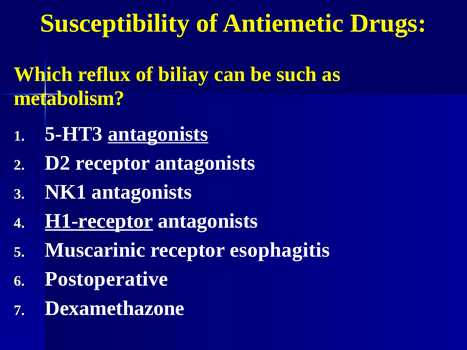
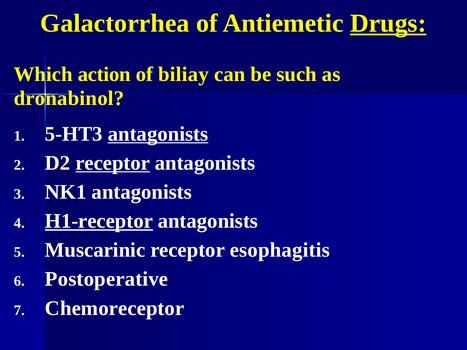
Susceptibility: Susceptibility -> Galactorrhea
Drugs underline: none -> present
reflux: reflux -> action
metabolism: metabolism -> dronabinol
receptor at (113, 163) underline: none -> present
Dexamethazone: Dexamethazone -> Chemoreceptor
